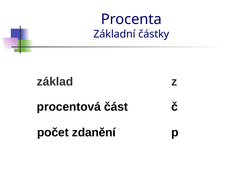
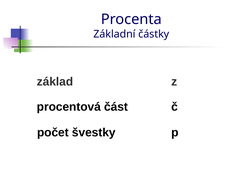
zdanění: zdanění -> švestky
